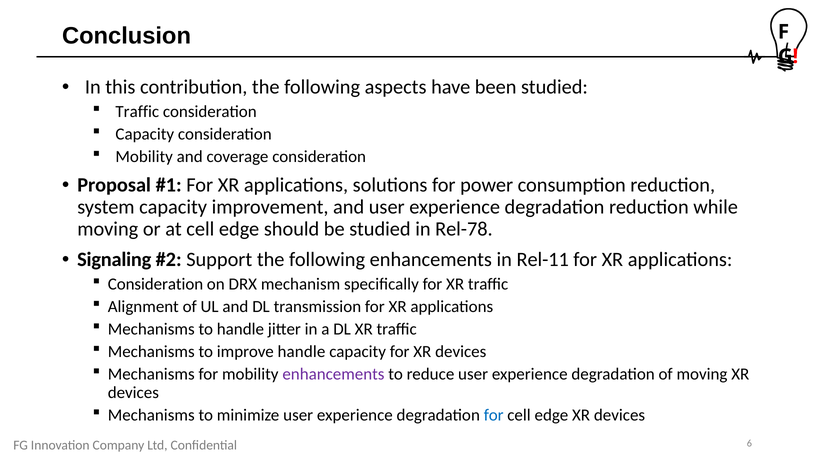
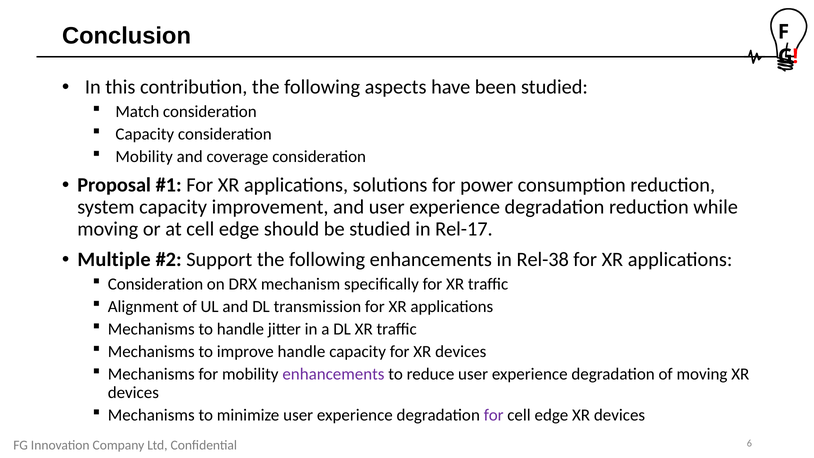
Traffic at (137, 112): Traffic -> Match
Rel-78: Rel-78 -> Rel-17
Signaling: Signaling -> Multiple
Rel-11: Rel-11 -> Rel-38
for at (494, 415) colour: blue -> purple
